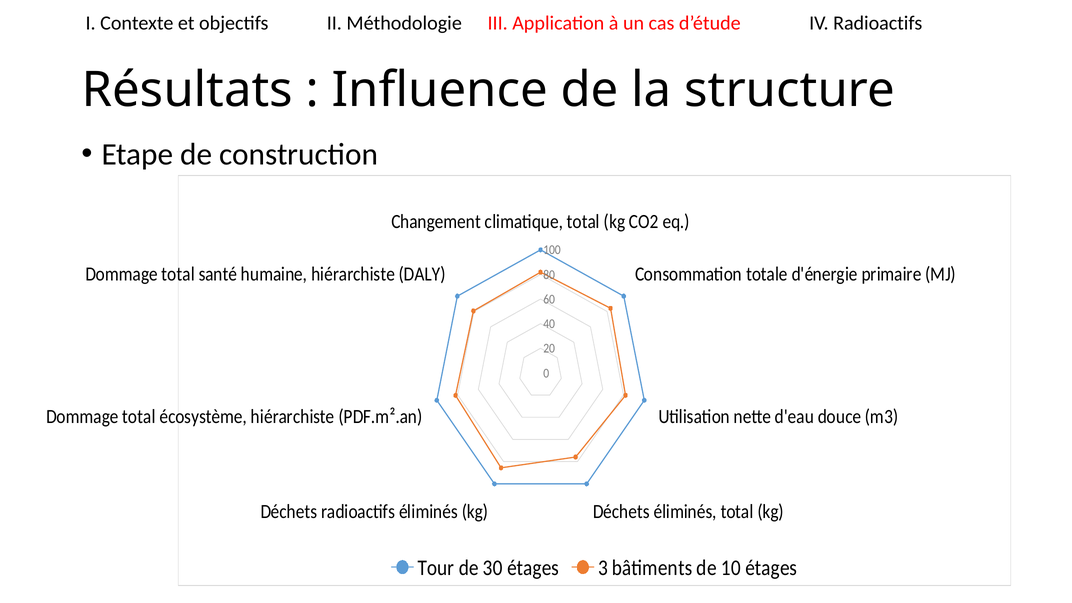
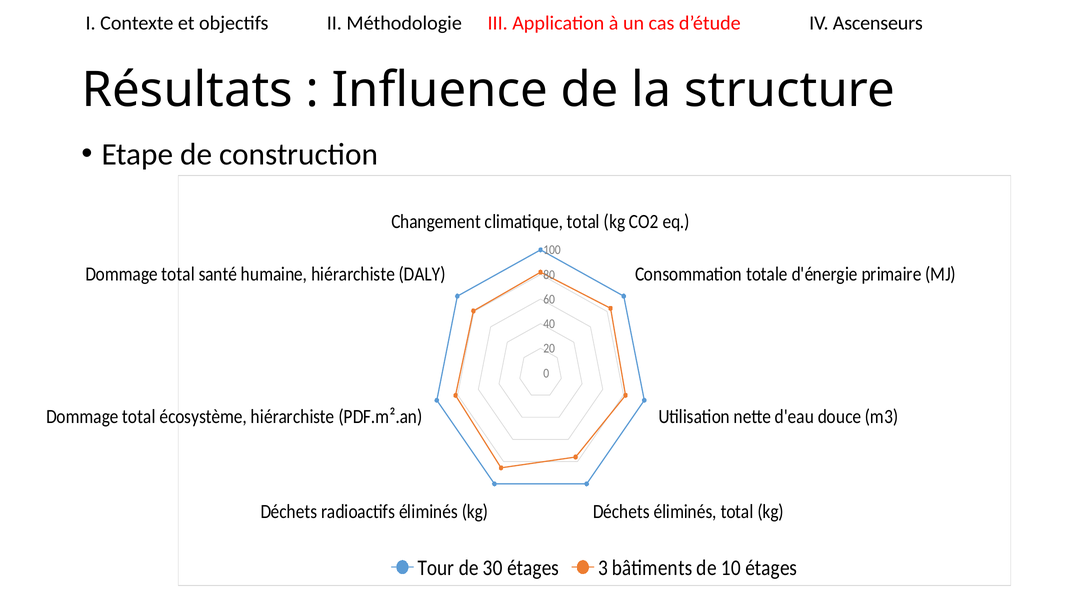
IV Radioactifs: Radioactifs -> Ascenseurs
